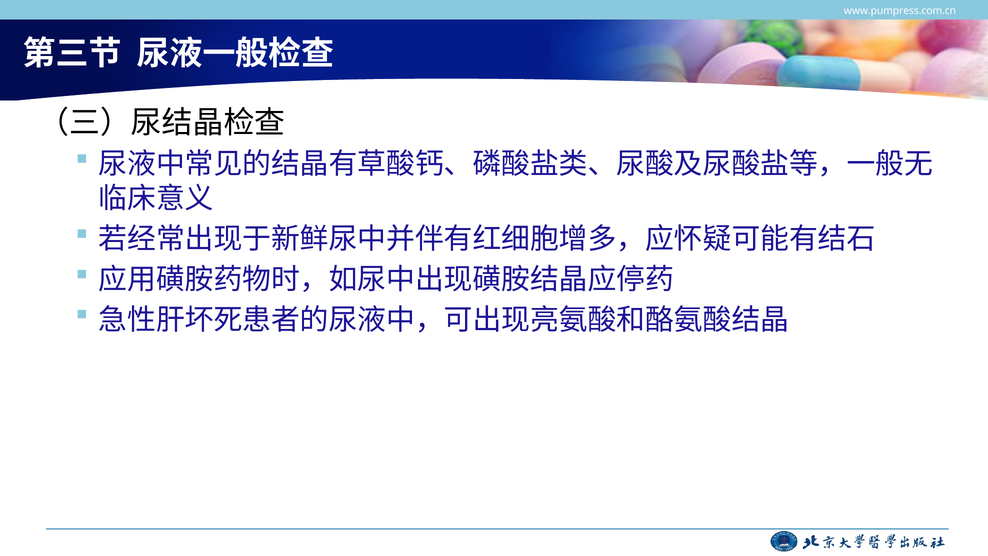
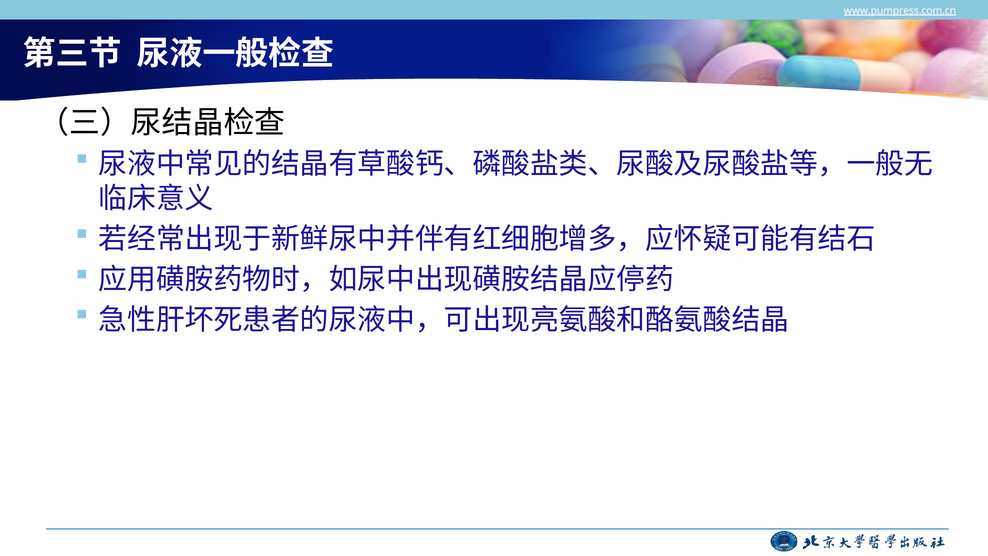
www.pumpress.com.cn underline: none -> present
